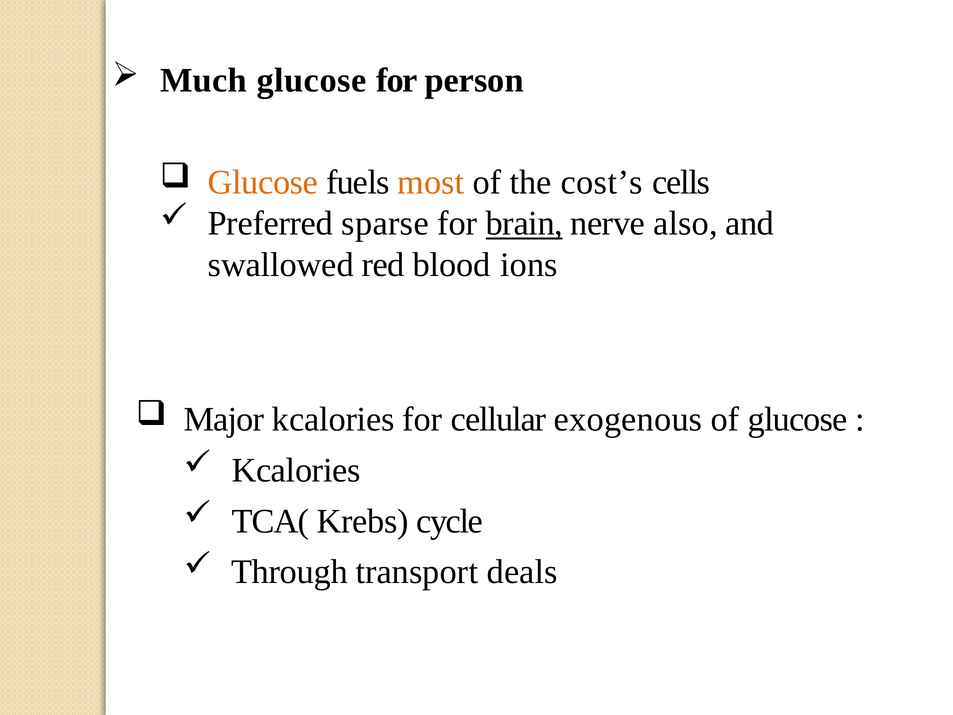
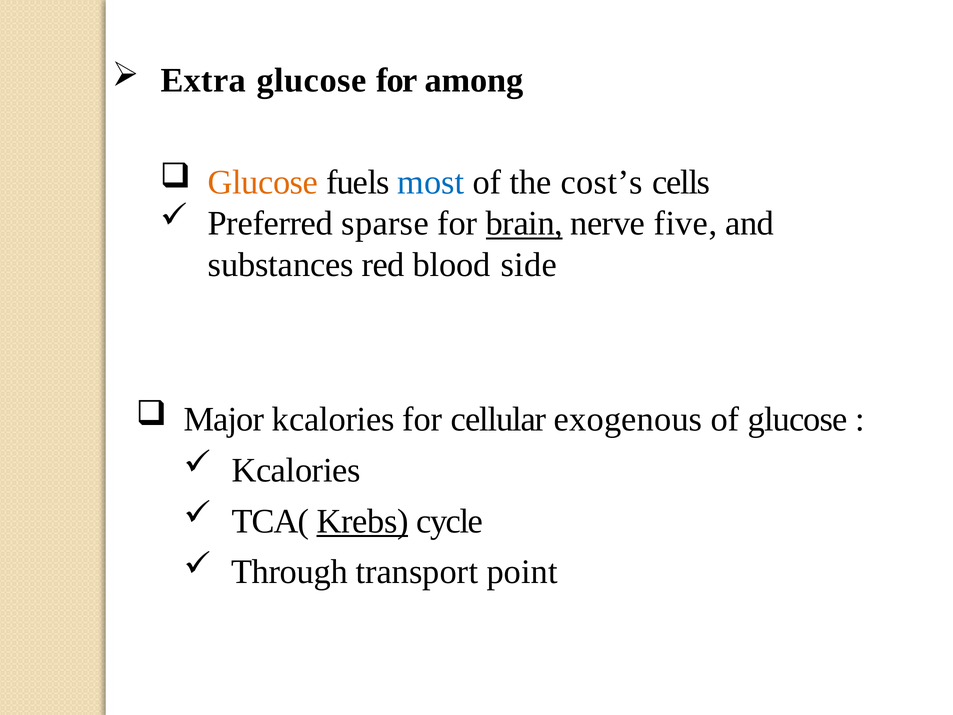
Much: Much -> Extra
person: person -> among
most colour: orange -> blue
also: also -> five
swallowed: swallowed -> substances
ions: ions -> side
Krebs underline: none -> present
deals: deals -> point
